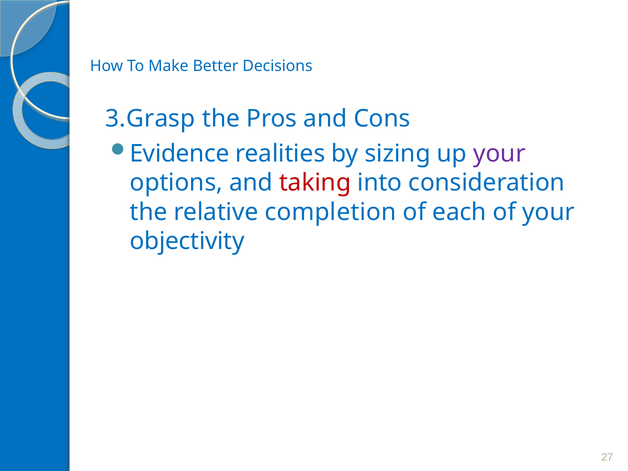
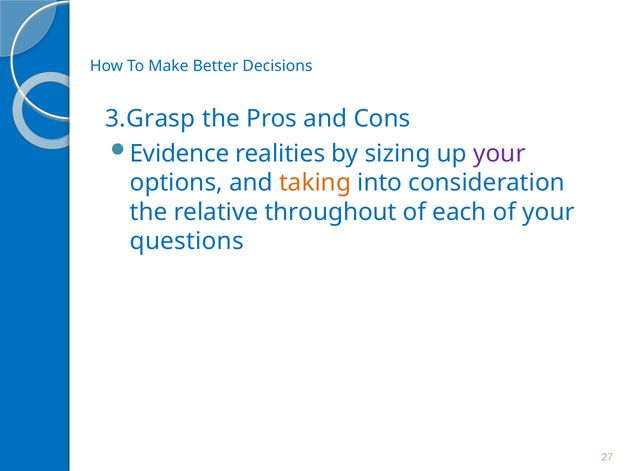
taking colour: red -> orange
completion: completion -> throughout
objectivity: objectivity -> questions
